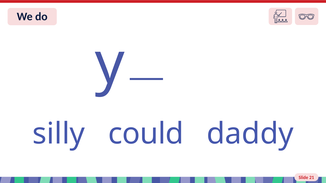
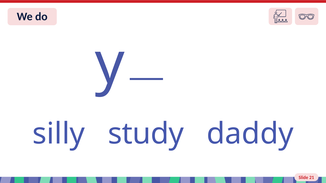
could: could -> study
